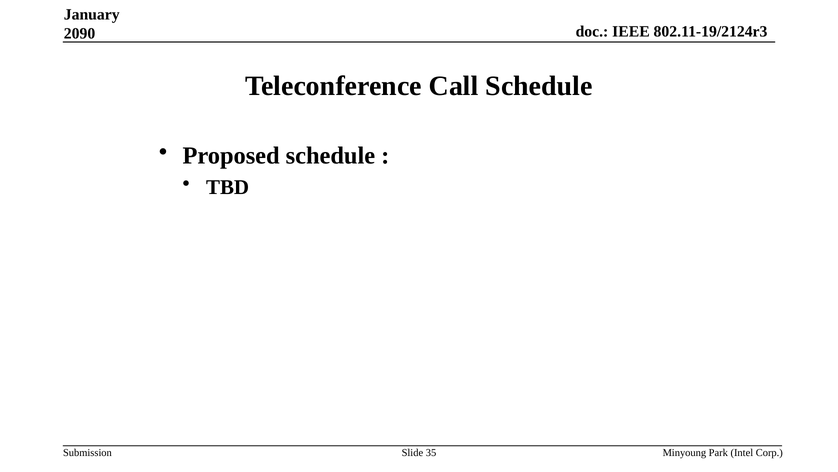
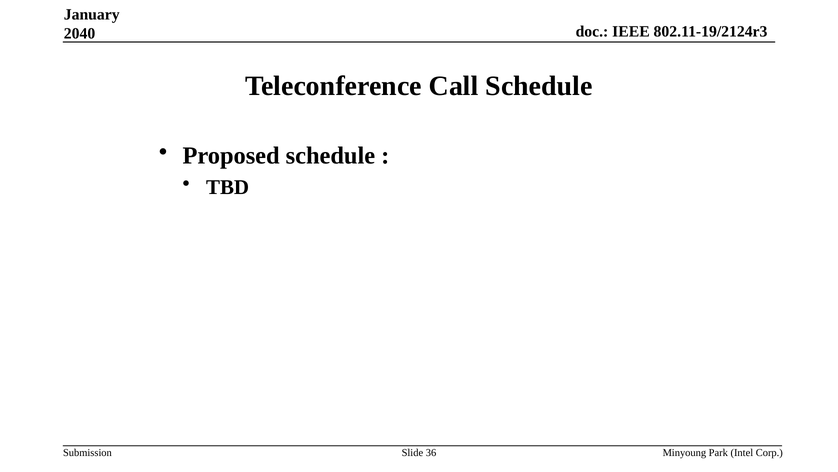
2090: 2090 -> 2040
35: 35 -> 36
